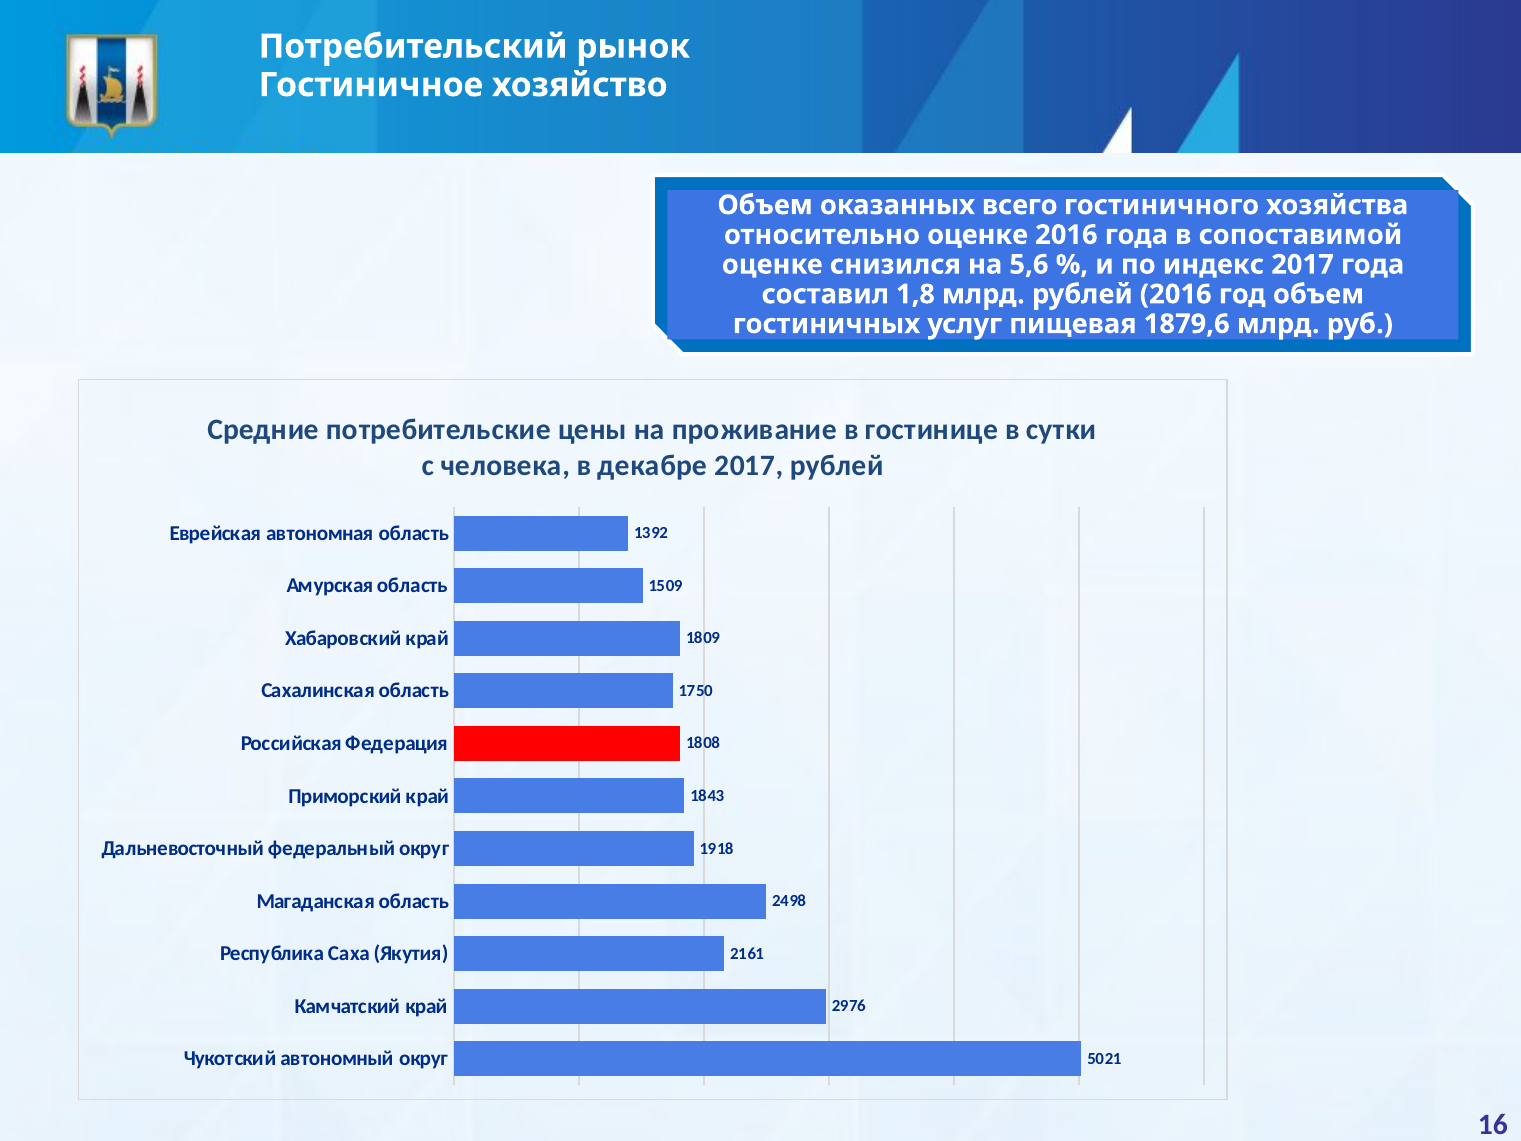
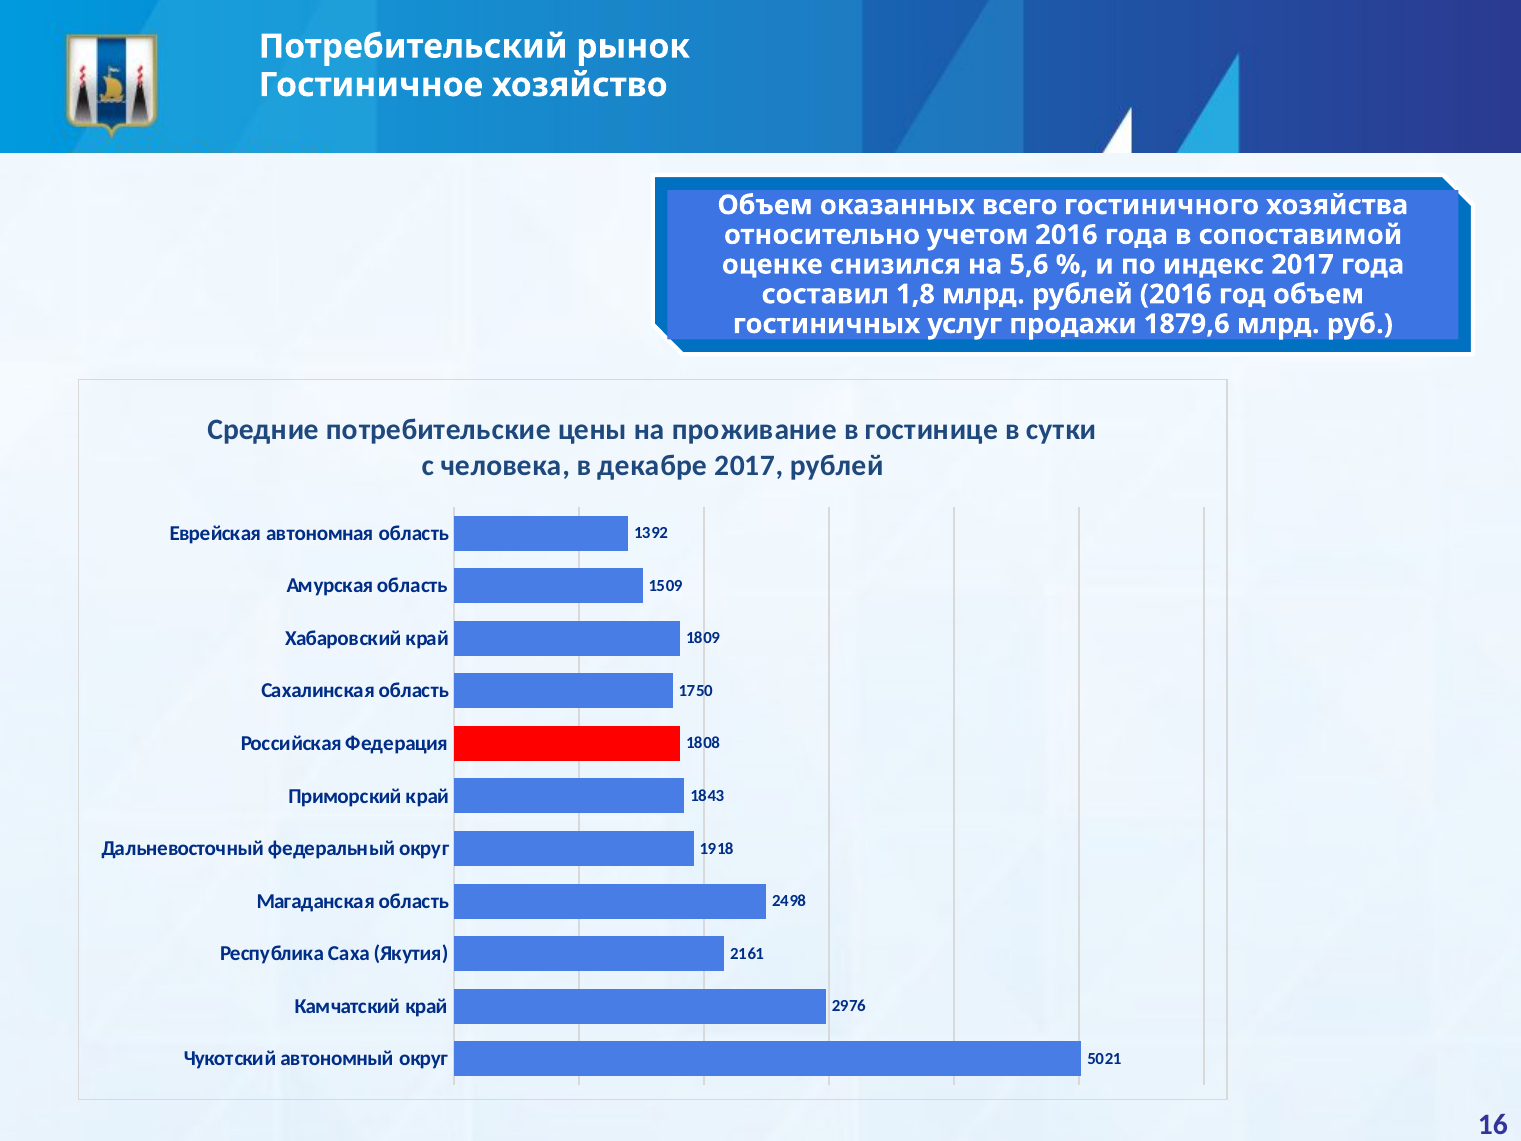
относительно оценке: оценке -> учетом
пищевая: пищевая -> продажи
